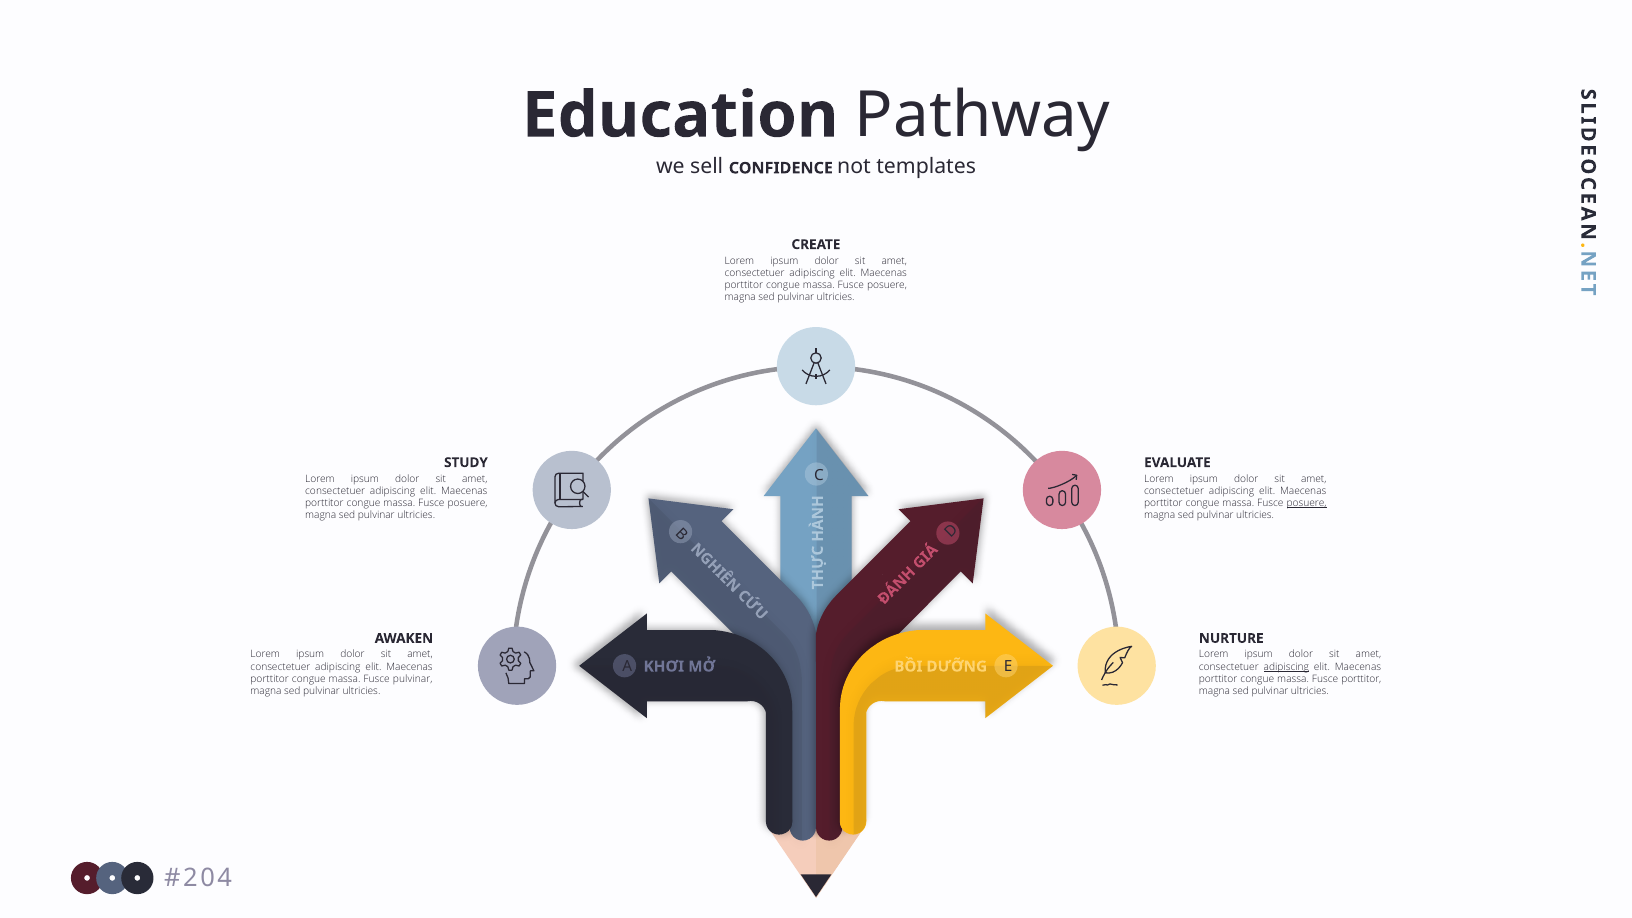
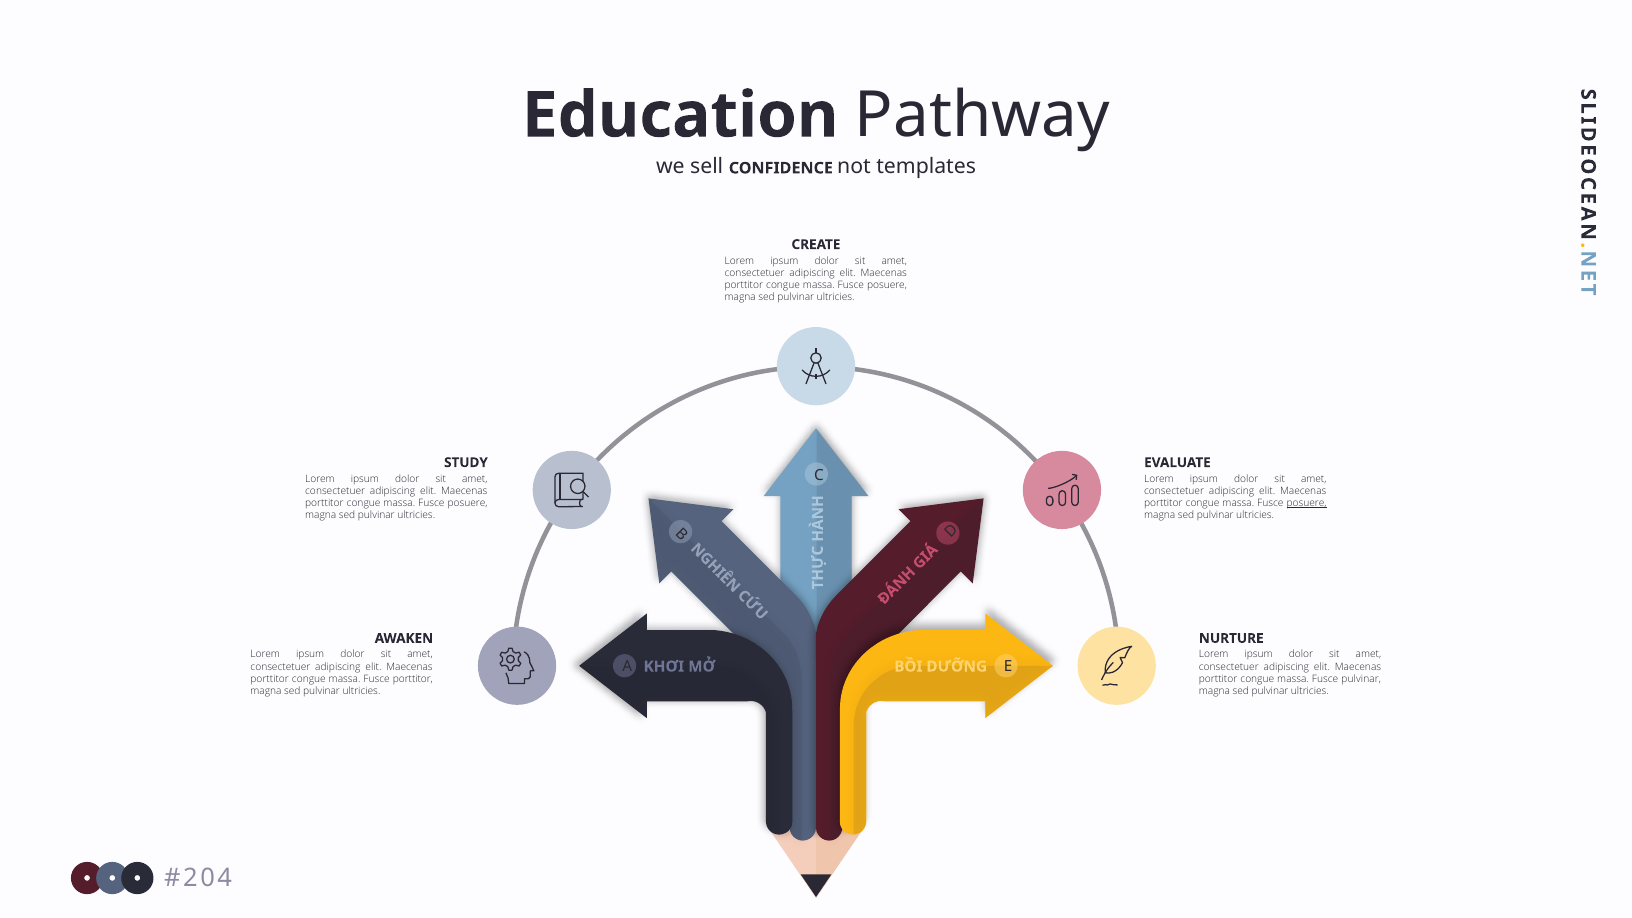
adipiscing at (1286, 667) underline: present -> none
Fusce pulvinar: pulvinar -> porttitor
Fusce porttitor: porttitor -> pulvinar
